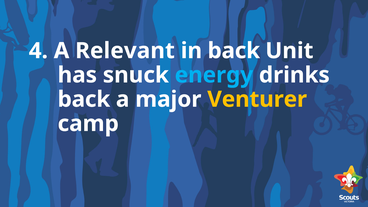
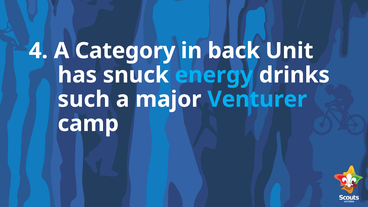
Relevant: Relevant -> Category
back at (84, 99): back -> such
Venturer colour: yellow -> light blue
